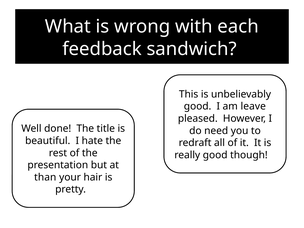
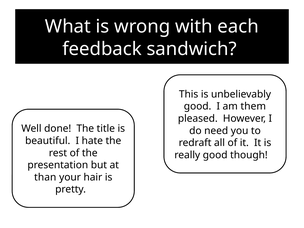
leave: leave -> them
